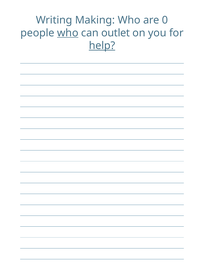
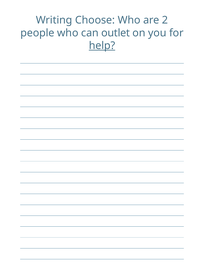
Making: Making -> Choose
0: 0 -> 2
who at (68, 33) underline: present -> none
